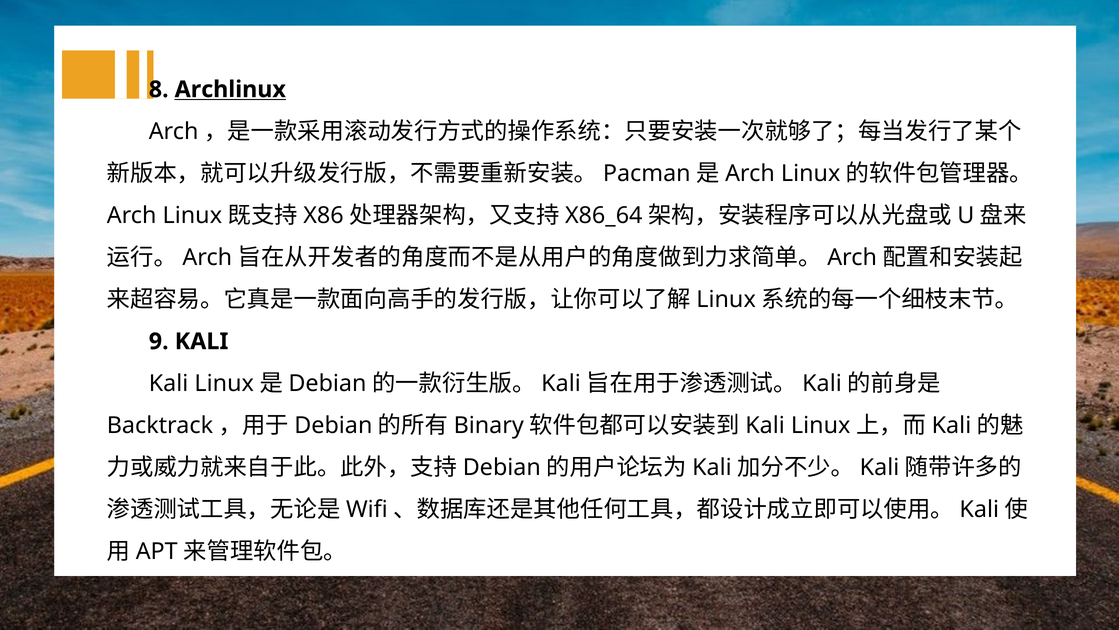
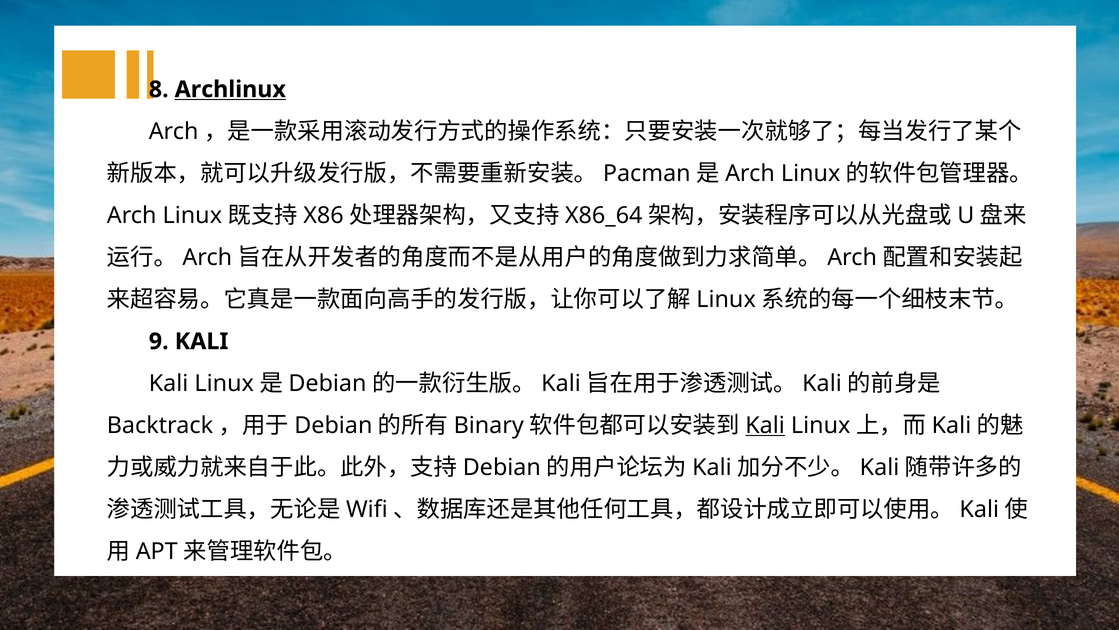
Kali at (765, 425) underline: none -> present
